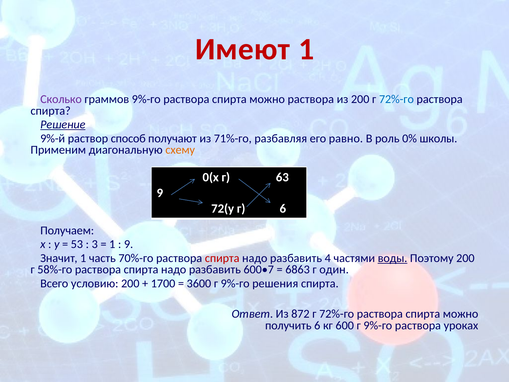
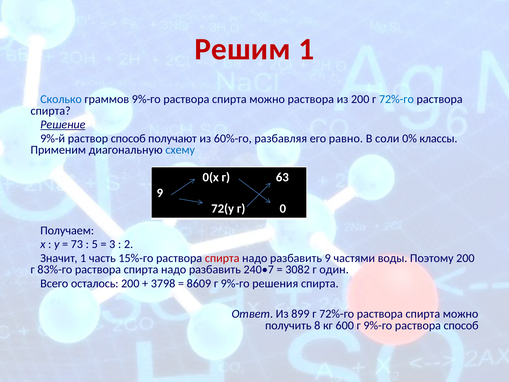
Имеют: Имеют -> Решим
Сколько colour: purple -> blue
71%-го: 71%-го -> 60%-го
роль: роль -> соли
школы: школы -> классы
схему colour: orange -> blue
г 6: 6 -> 0
53: 53 -> 73
3: 3 -> 5
1 at (112, 244): 1 -> 3
9 at (129, 244): 9 -> 2
70%-го: 70%-го -> 15%-го
разбавить 4: 4 -> 9
воды underline: present -> none
58%-го: 58%-го -> 83%-го
600•7: 600•7 -> 240•7
6863: 6863 -> 3082
условию: условию -> осталось
1700: 1700 -> 3798
3600: 3600 -> 8609
872: 872 -> 899
получить 6: 6 -> 8
раствора уроках: уроках -> способ
